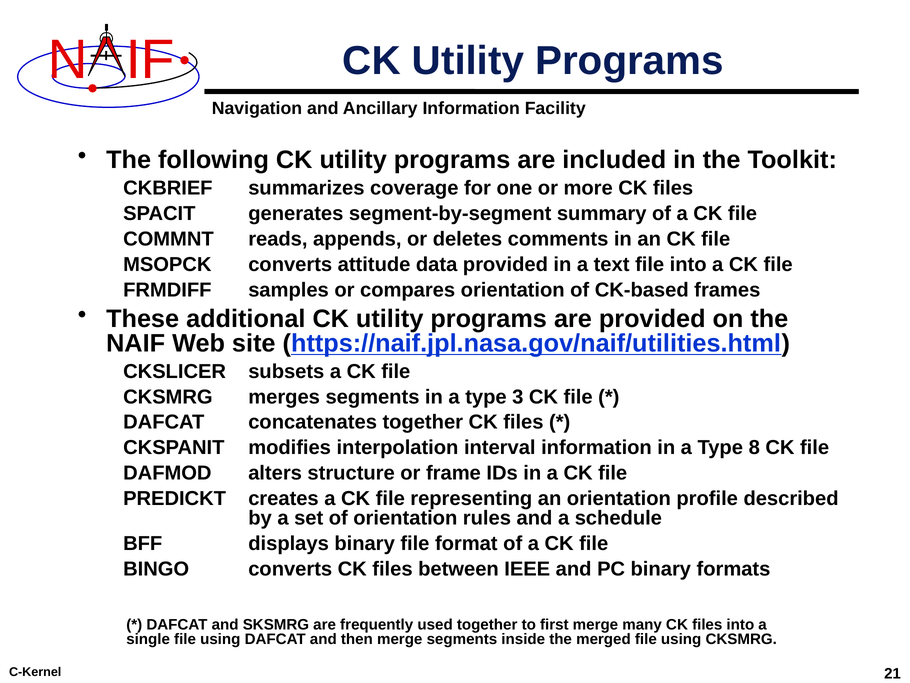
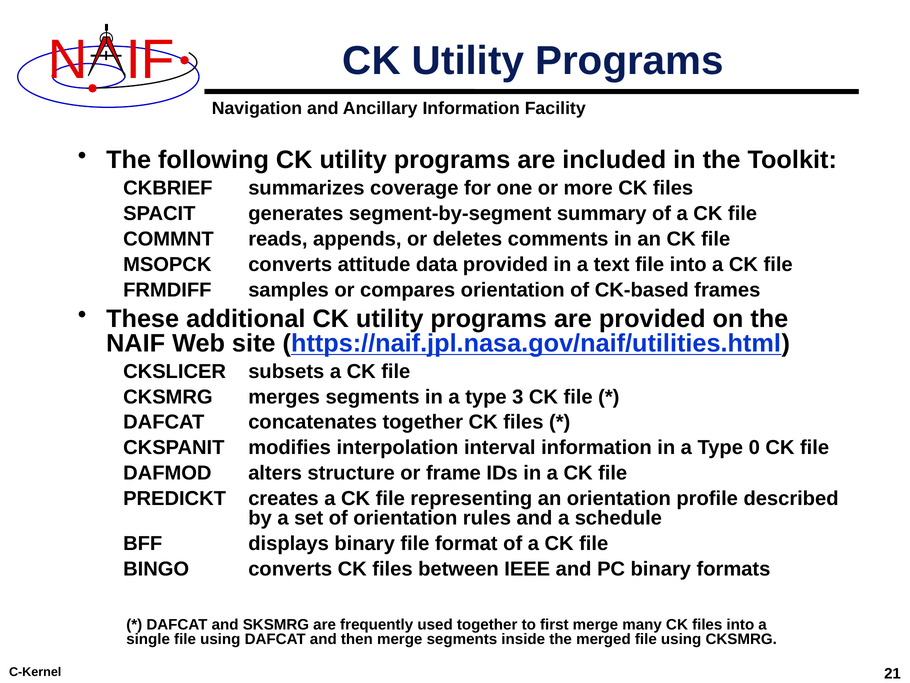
8: 8 -> 0
